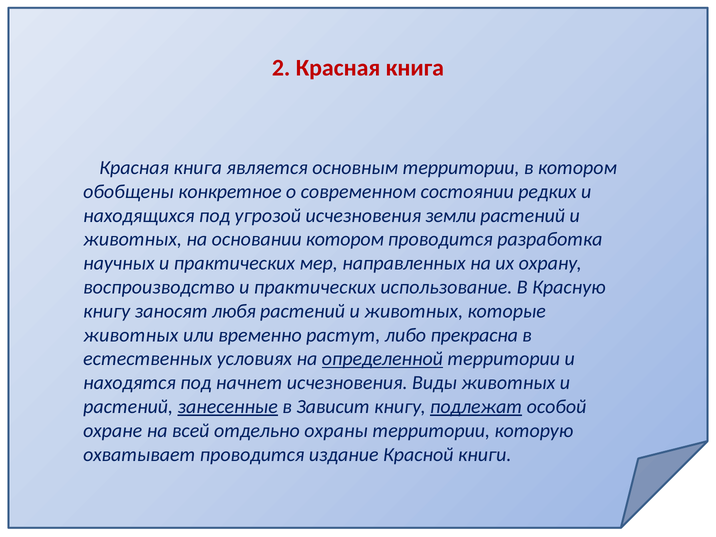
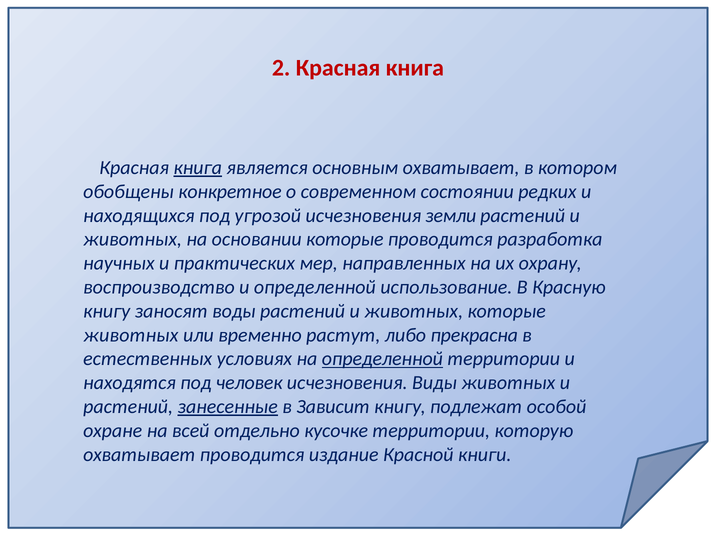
книга at (198, 168) underline: none -> present
основным территории: территории -> охватывает
основании котором: котором -> которые
воспроизводство и практических: практических -> определенной
любя: любя -> воды
начнет: начнет -> человек
подлежат underline: present -> none
охраны: охраны -> кусочке
